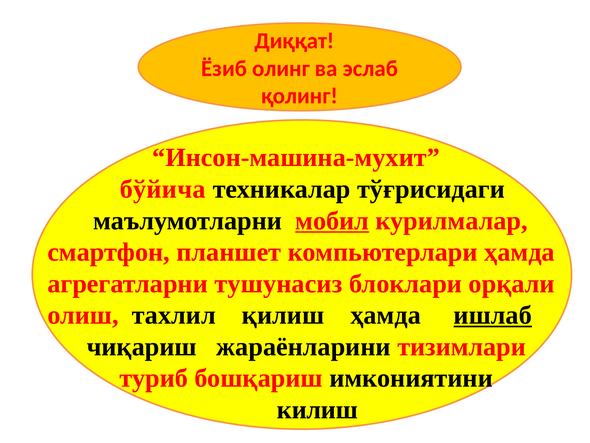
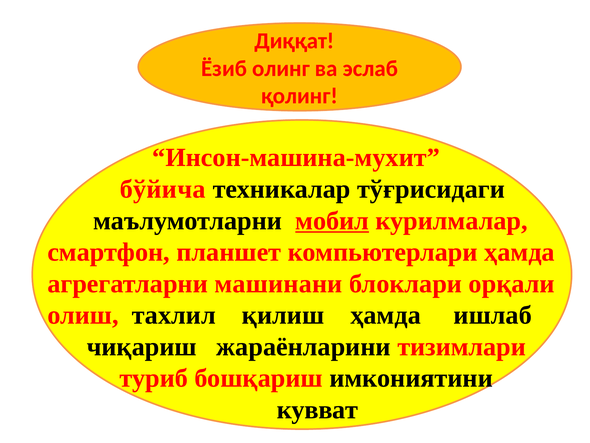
тушунасиз: тушунасиз -> машинани
ишлаб underline: present -> none
килиш: килиш -> кувват
